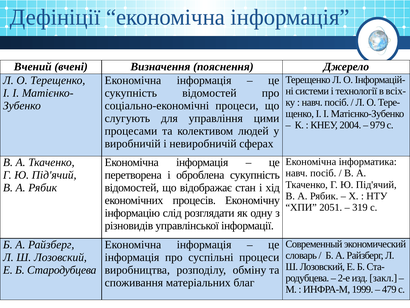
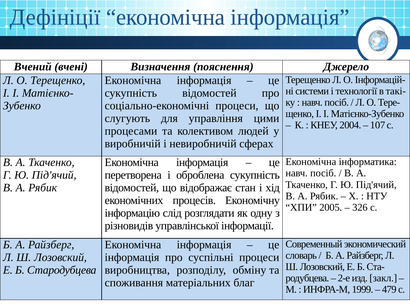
всіх-: всіх- -> такі-
979: 979 -> 107
2051: 2051 -> 2005
319: 319 -> 326
